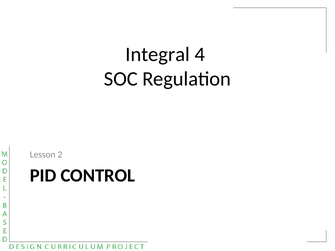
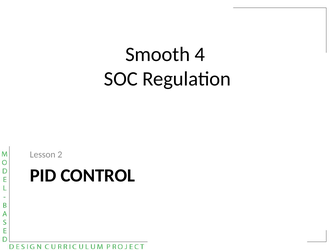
Integral: Integral -> Smooth
